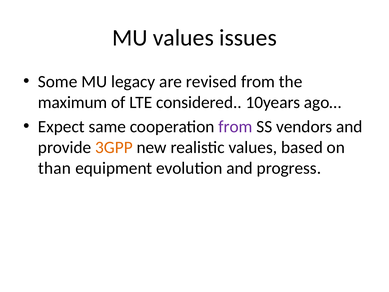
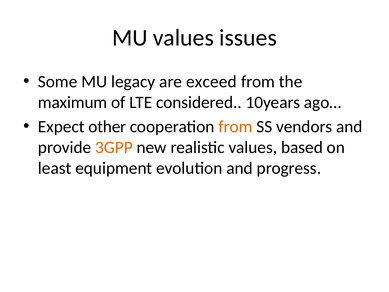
revised: revised -> exceed
same: same -> other
from at (235, 127) colour: purple -> orange
than: than -> least
